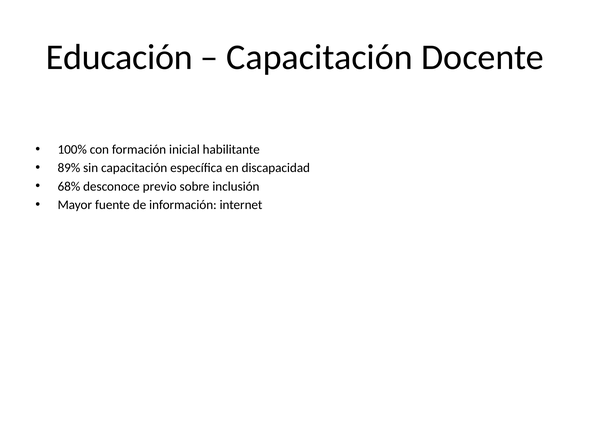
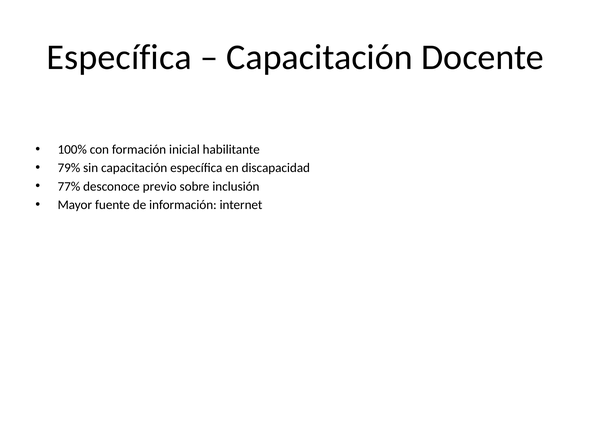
Educación at (119, 57): Educación -> Específica
89%: 89% -> 79%
68%: 68% -> 77%
